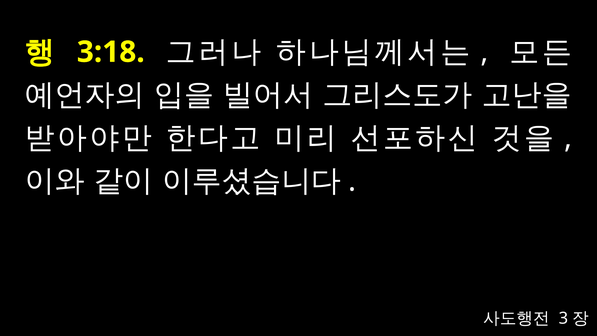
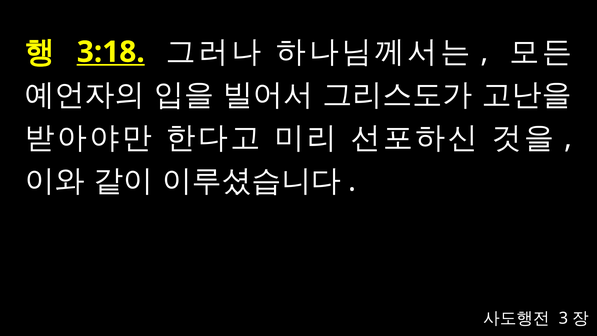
3:18 underline: none -> present
